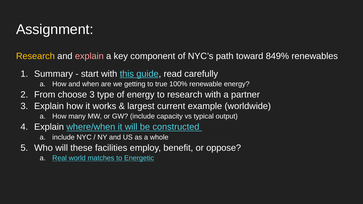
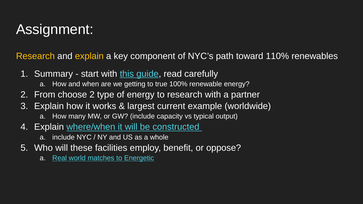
explain at (89, 56) colour: pink -> yellow
849%: 849% -> 110%
choose 3: 3 -> 2
